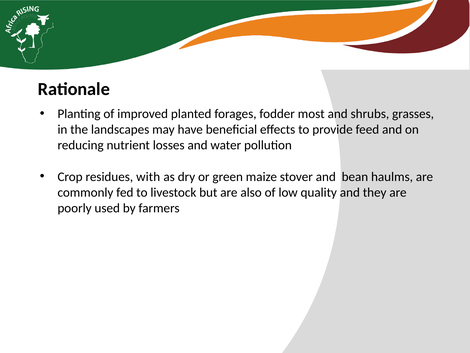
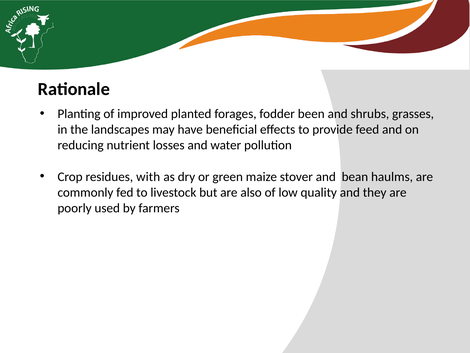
most: most -> been
